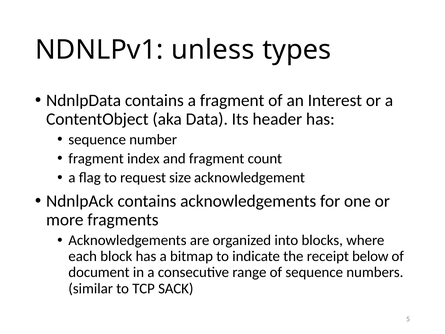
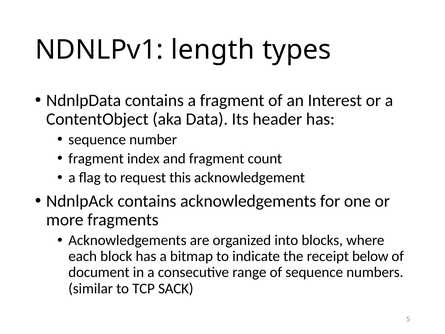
unless: unless -> length
size: size -> this
